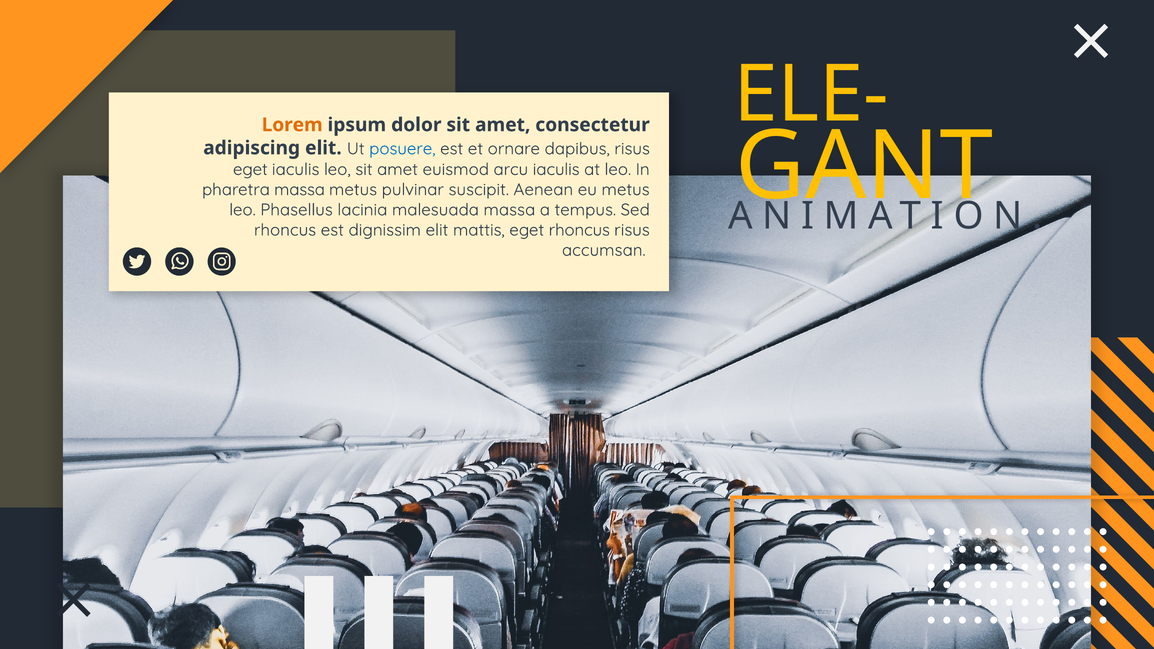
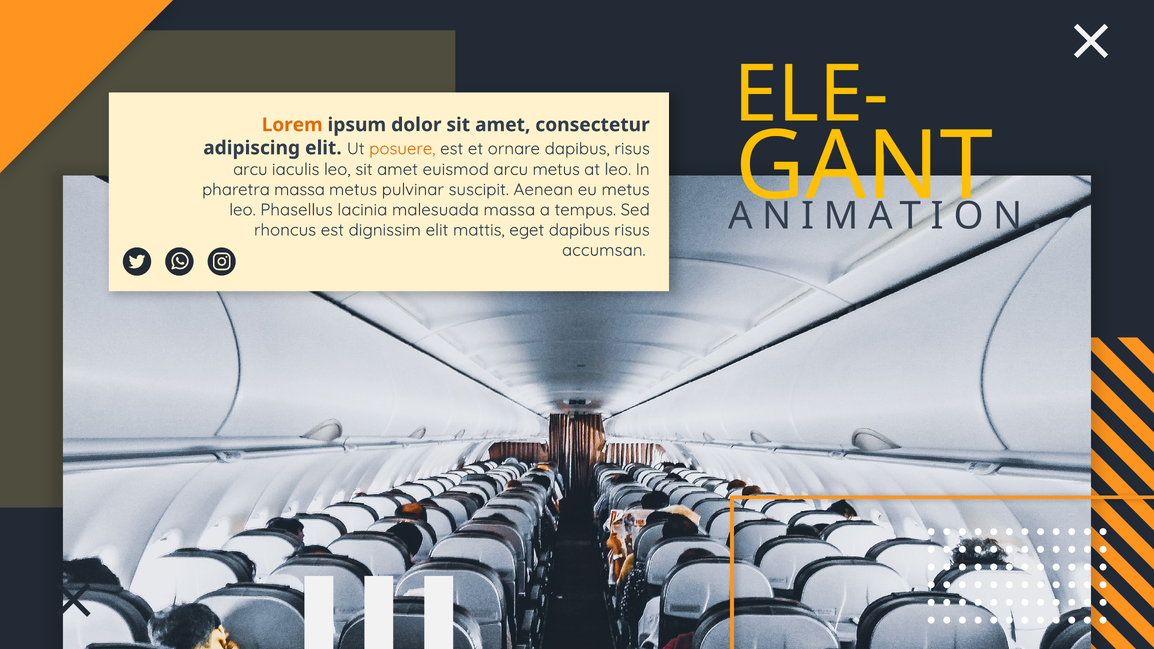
posuere colour: blue -> orange
eget at (250, 169): eget -> arcu
arcu iaculis: iaculis -> metus
eget rhoncus: rhoncus -> dapibus
